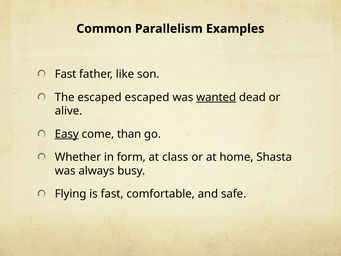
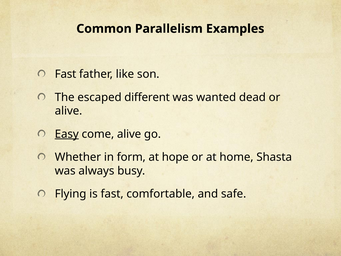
escaped escaped: escaped -> different
wanted underline: present -> none
come than: than -> alive
class: class -> hope
